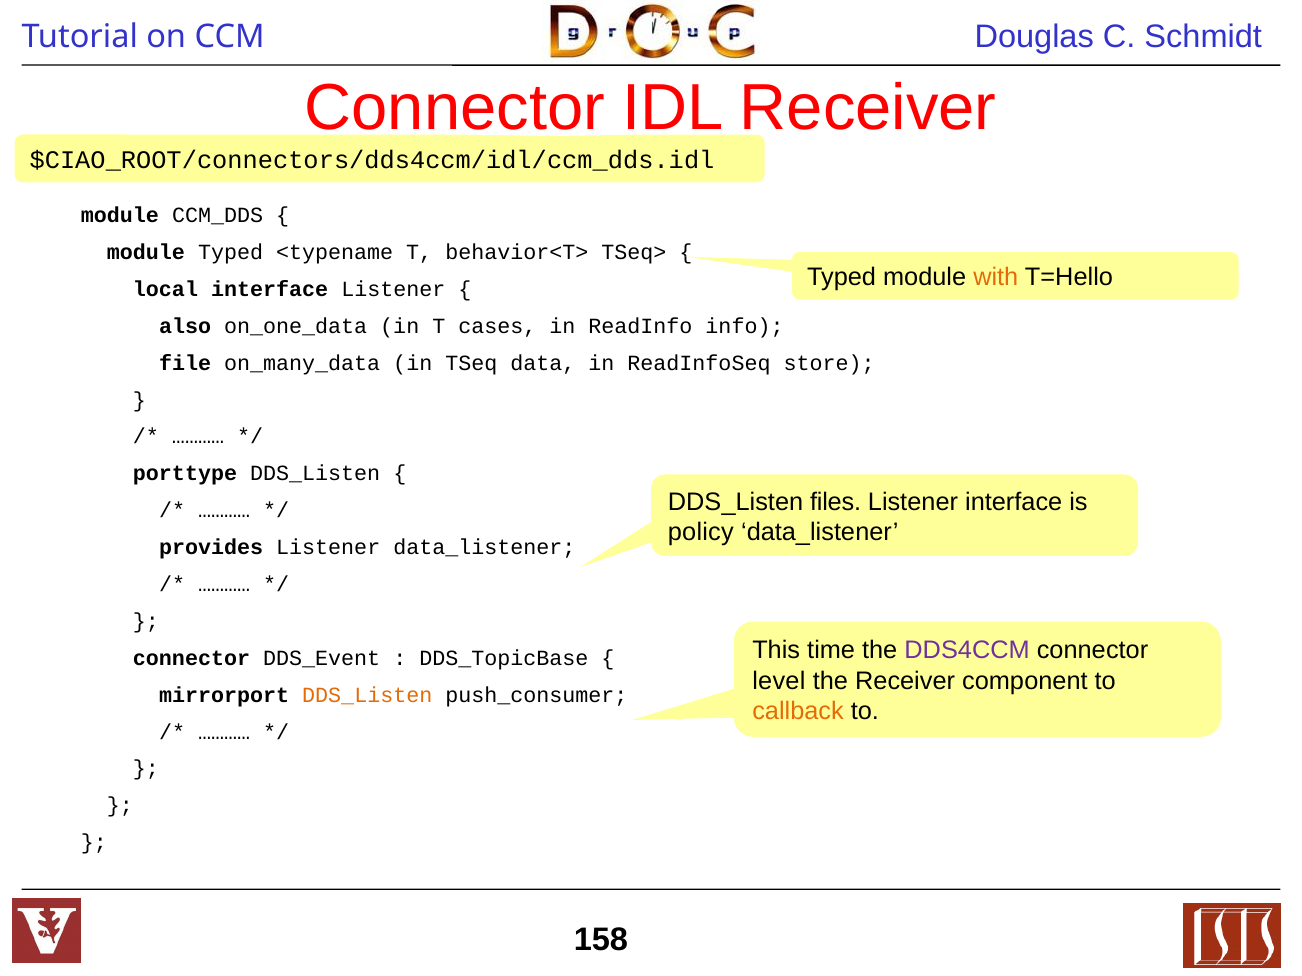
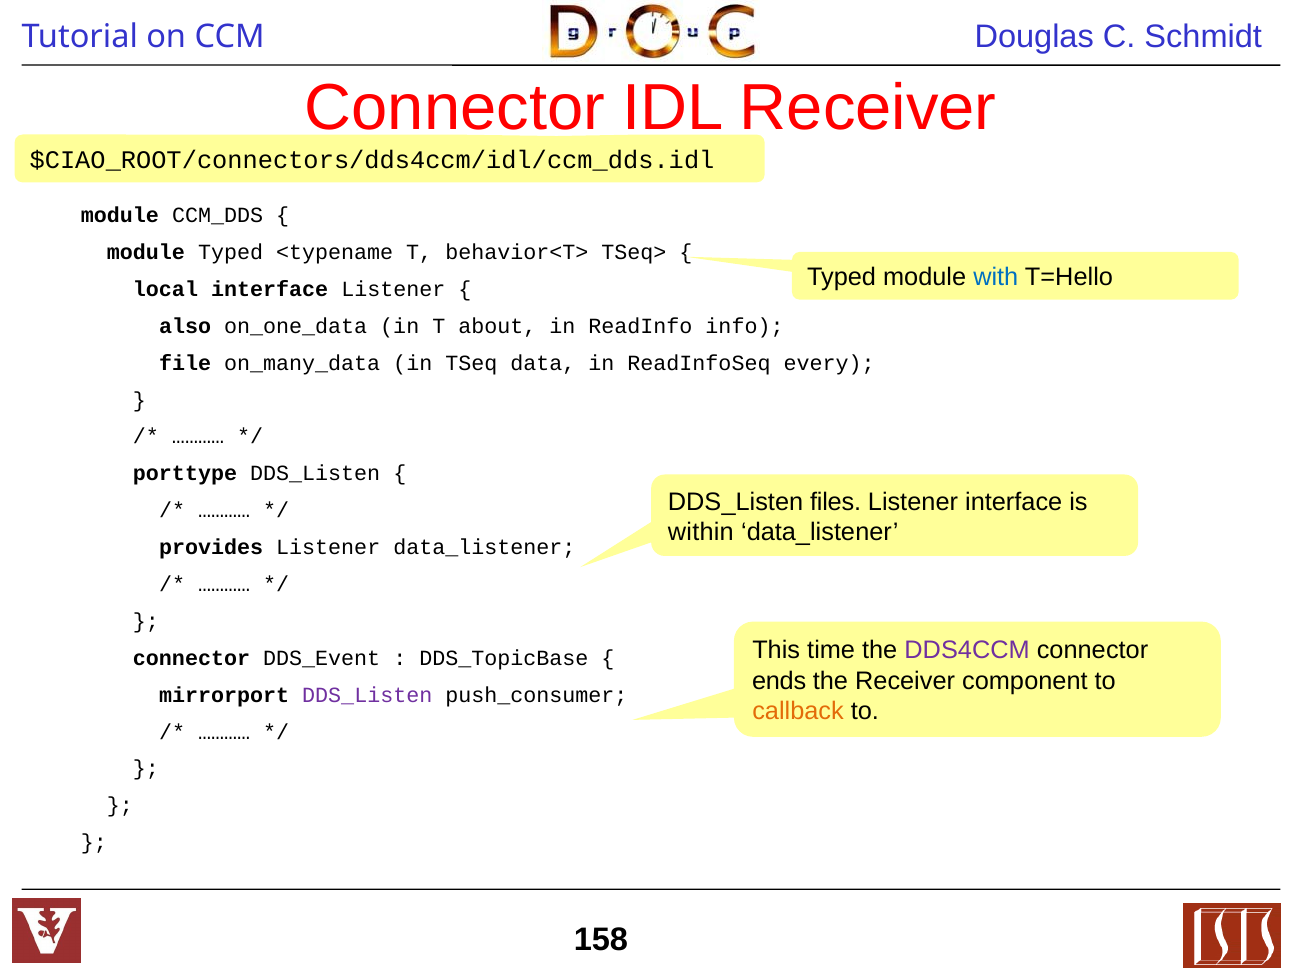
with colour: orange -> blue
cases: cases -> about
store: store -> every
policy: policy -> within
level: level -> ends
DDS_Listen at (367, 695) colour: orange -> purple
